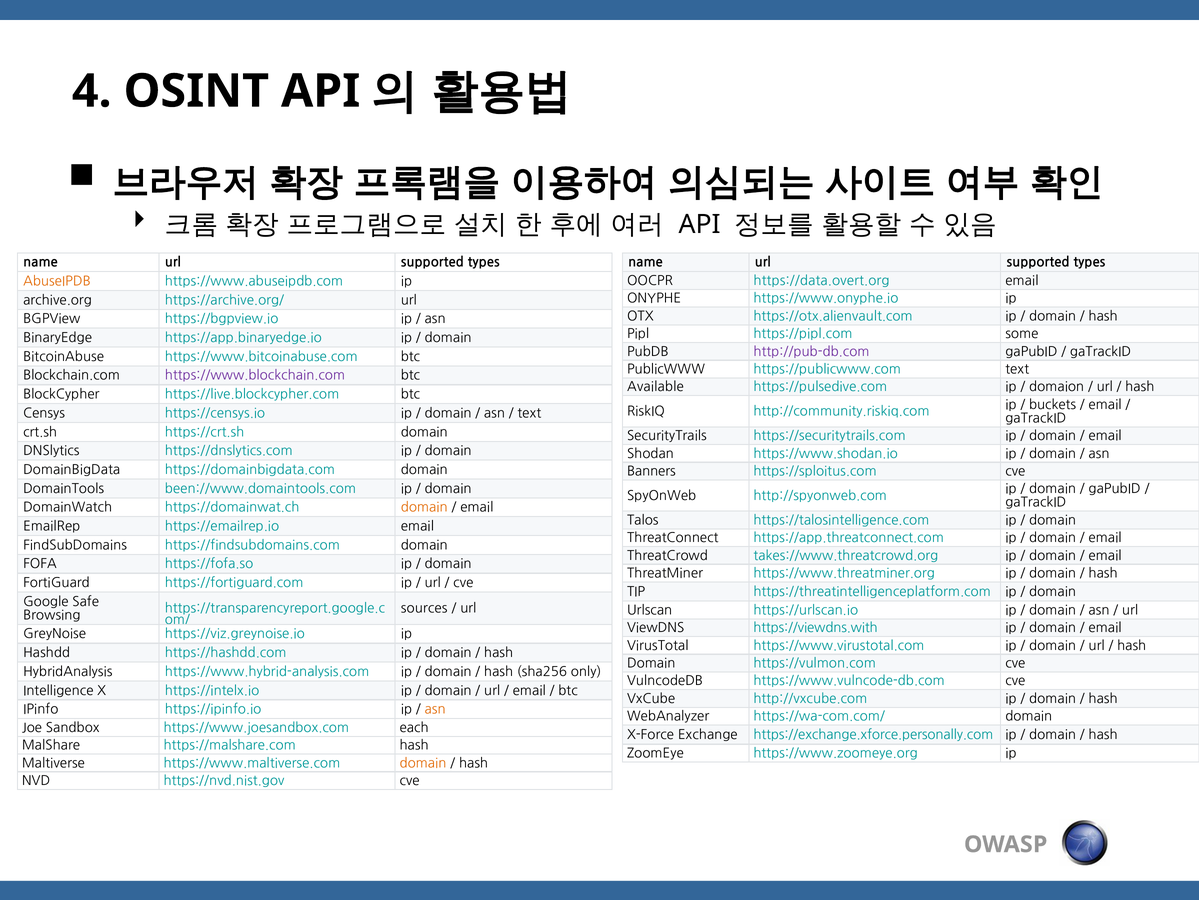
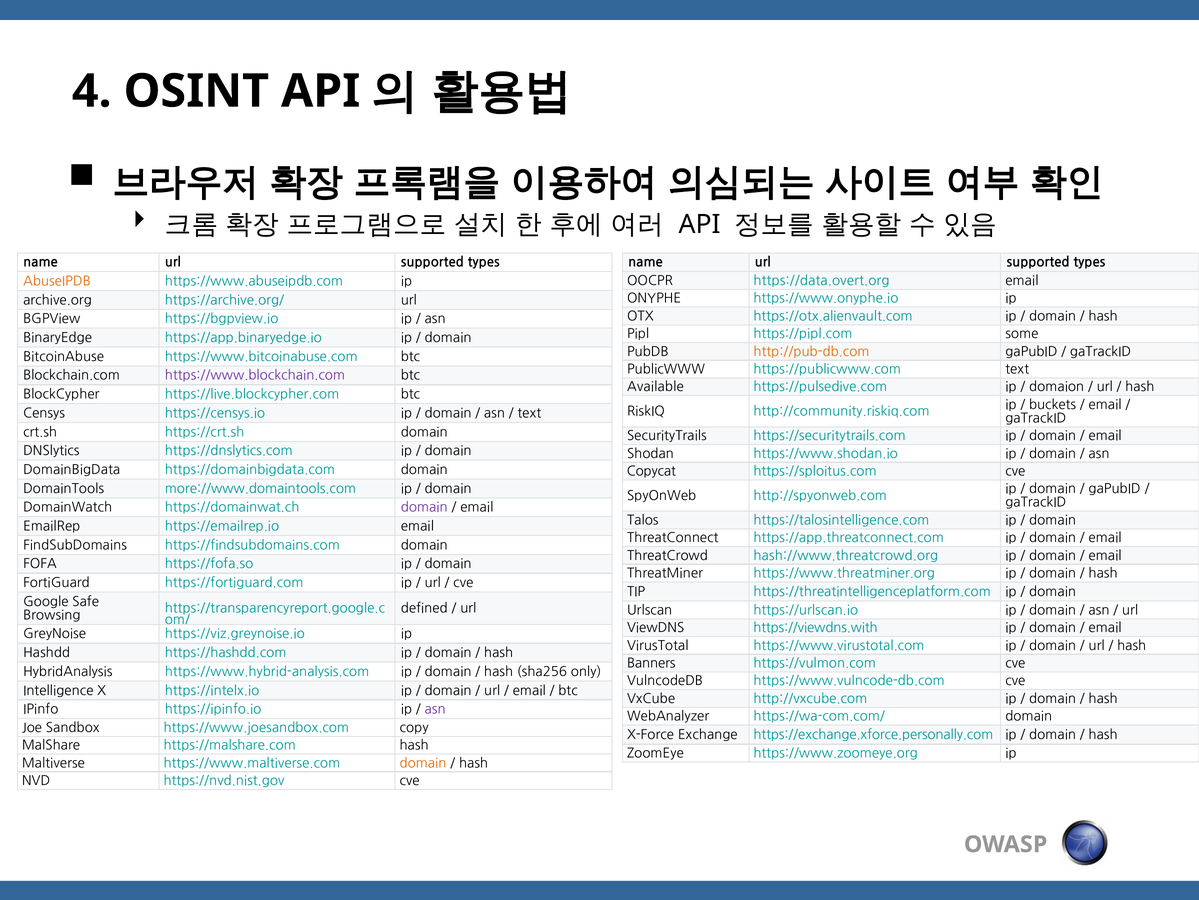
http://pub-db.com colour: purple -> orange
Banners: Banners -> Copycat
been://www.domaintools.com: been://www.domaintools.com -> more://www.domaintools.com
domain at (424, 507) colour: orange -> purple
takes://www.threatcrowd.org: takes://www.threatcrowd.org -> hash://www.threatcrowd.org
sources: sources -> defined
Domain at (651, 663): Domain -> Banners
asn at (435, 709) colour: orange -> purple
each: each -> copy
